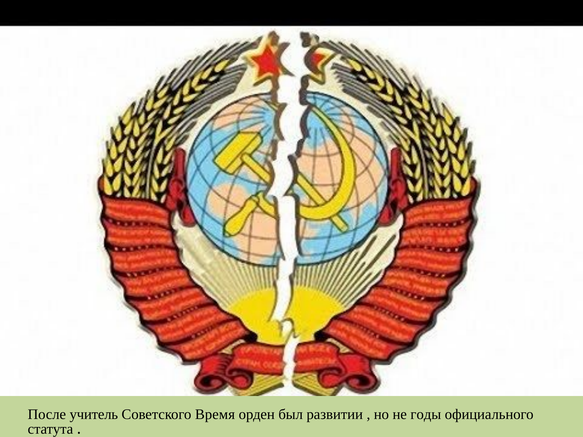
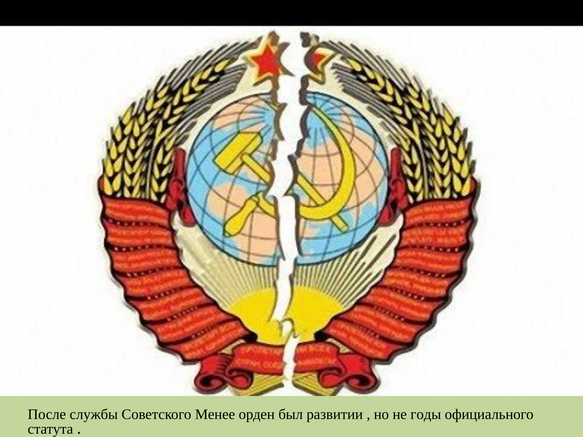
учитель: учитель -> службы
Время: Время -> Менее
